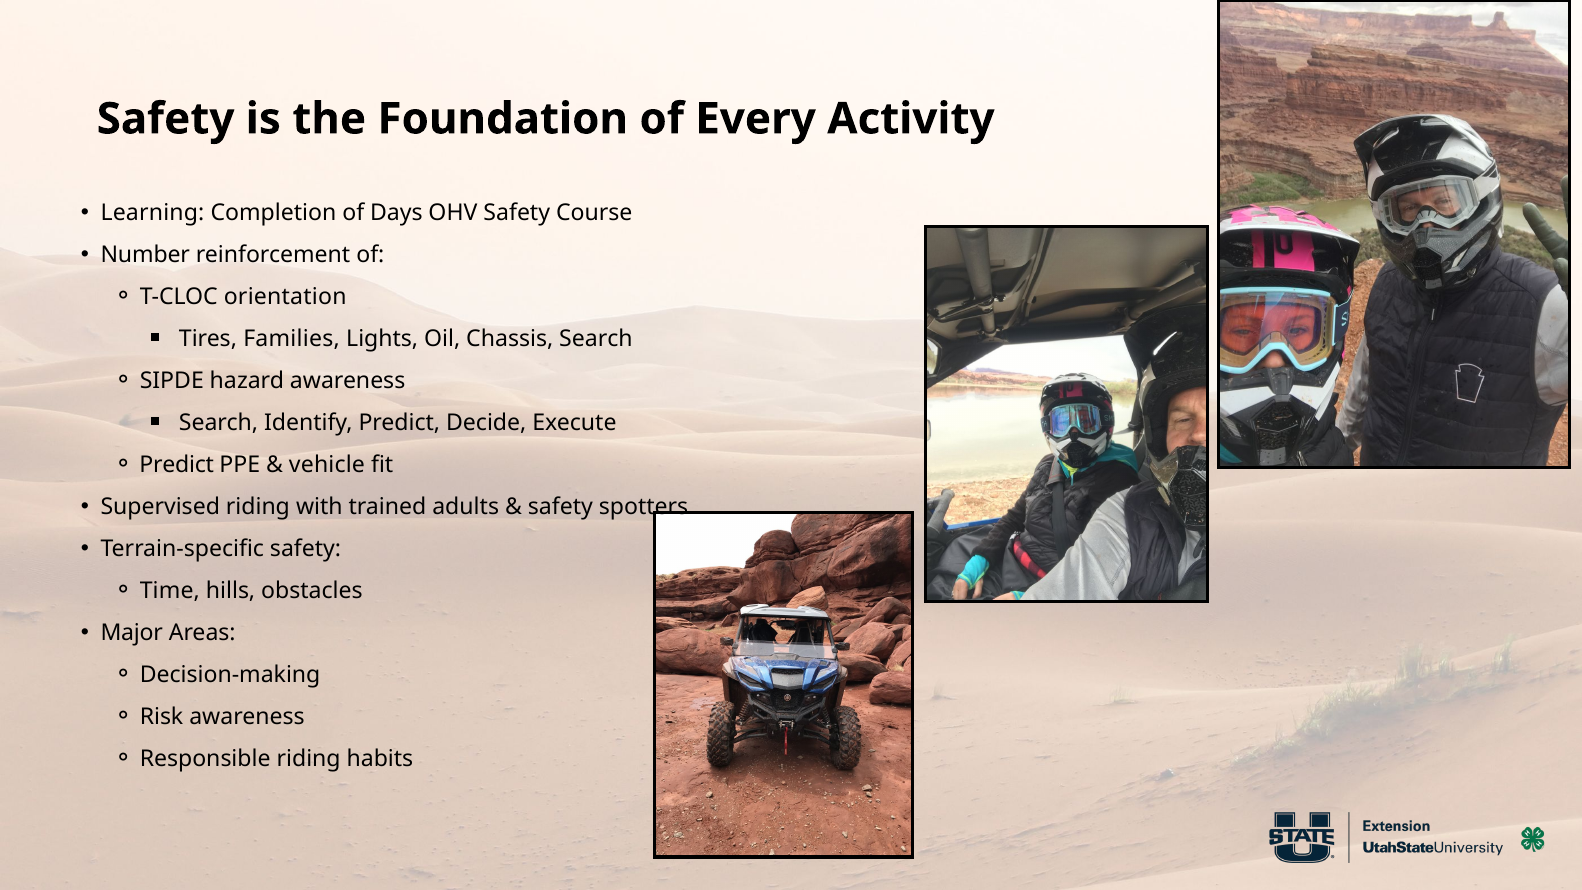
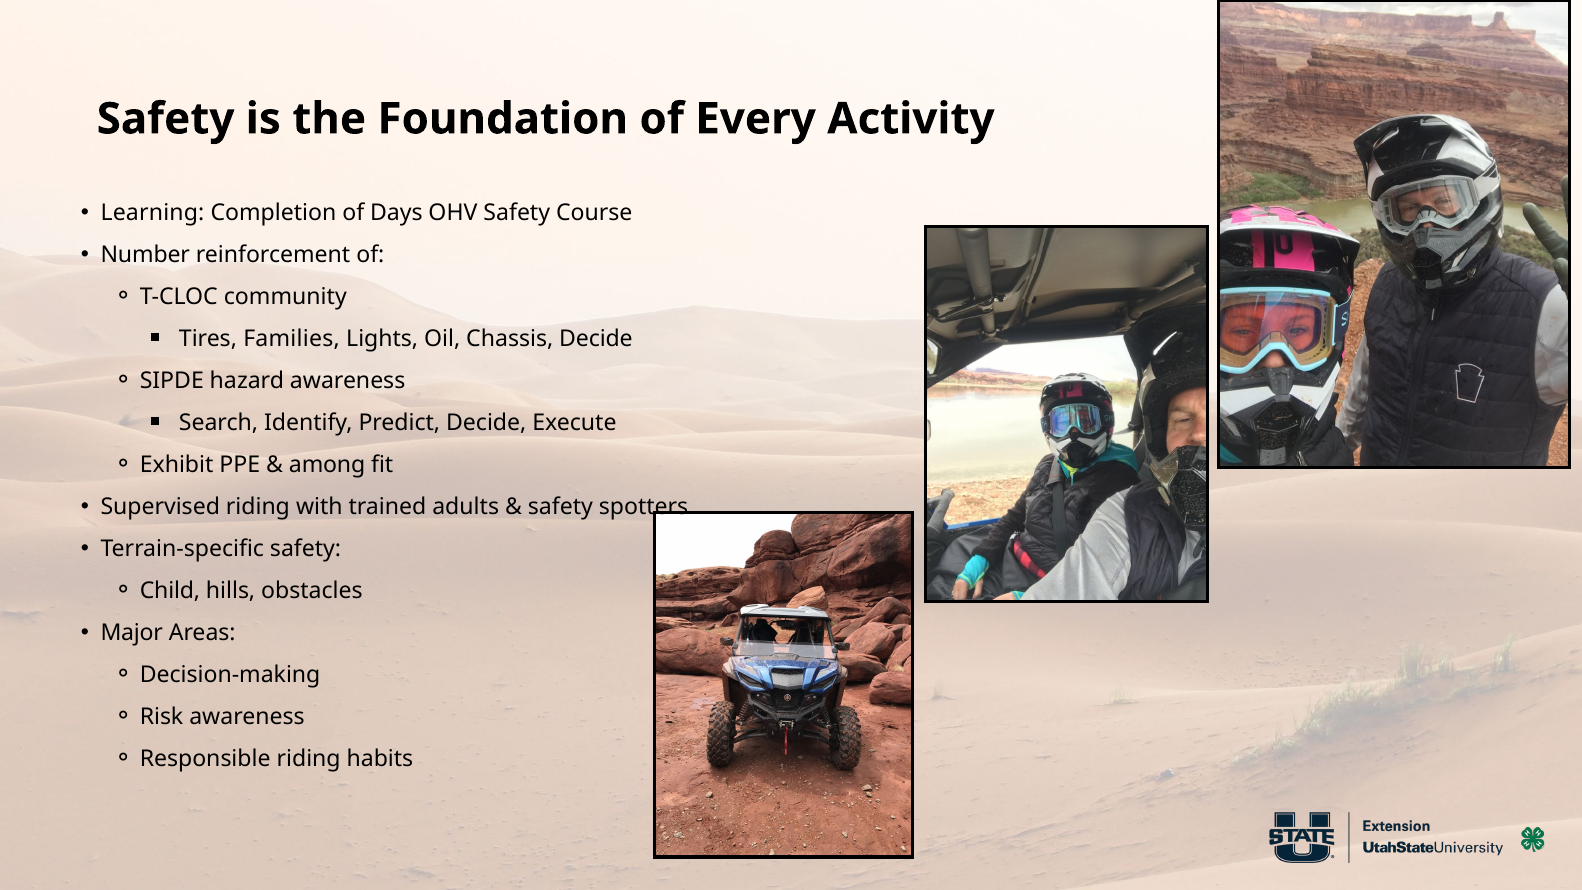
orientation: orientation -> community
Chassis Search: Search -> Decide
Predict at (177, 465): Predict -> Exhibit
vehicle: vehicle -> among
Time: Time -> Child
